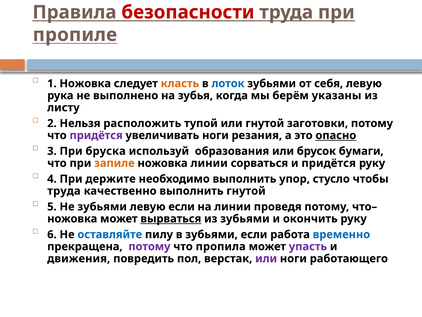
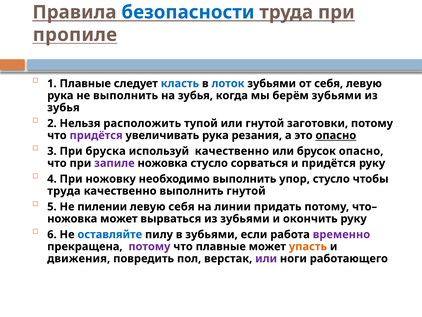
безопасности colour: red -> blue
1 Ножовка: Ножовка -> Плавные
класть colour: orange -> blue
не выполнено: выполнено -> выполнить
берём указаны: указаны -> зубьями
листу at (63, 107): листу -> зубья
увеличивать ноги: ноги -> рука
используй образования: образования -> качественно
брусок бумаги: бумаги -> опасно
запиле colour: orange -> purple
ножовка линии: линии -> стусло
держите: держите -> ножовку
Не зубьями: зубьями -> пилении
левую если: если -> себя
проведя: проведя -> придать
вырваться underline: present -> none
временно colour: blue -> purple
что пропила: пропила -> плавные
упасть colour: purple -> orange
